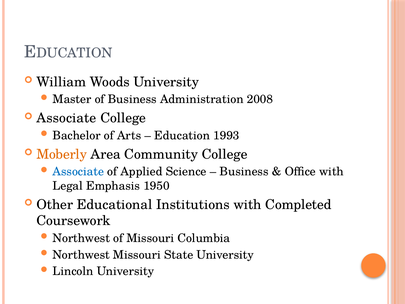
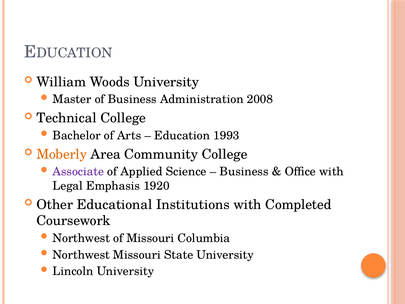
Associate at (66, 118): Associate -> Technical
Associate at (78, 172) colour: blue -> purple
1950: 1950 -> 1920
